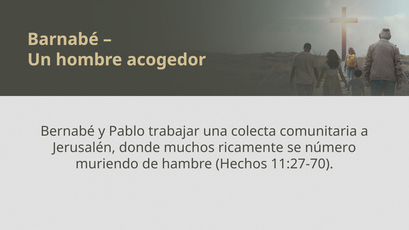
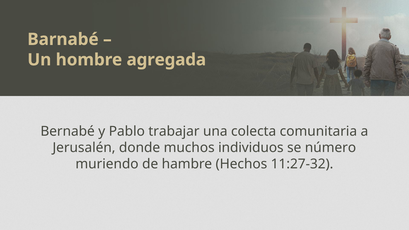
acogedor: acogedor -> agregada
ricamente: ricamente -> individuos
11:27-70: 11:27-70 -> 11:27-32
